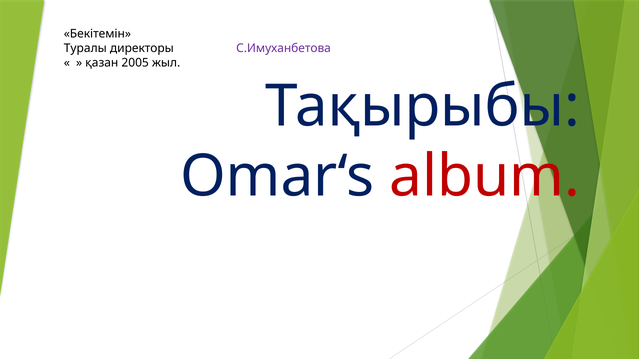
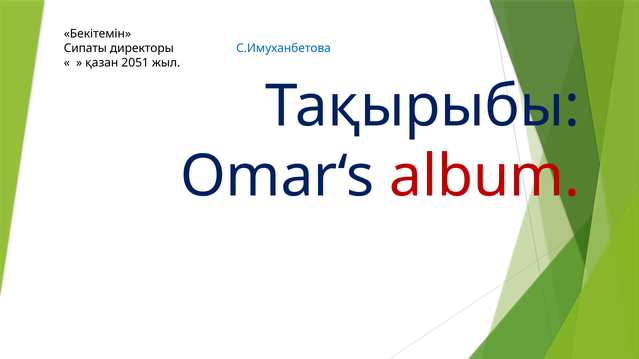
Туралы: Туралы -> Сипаты
С.Имуханбетова colour: purple -> blue
2005: 2005 -> 2051
